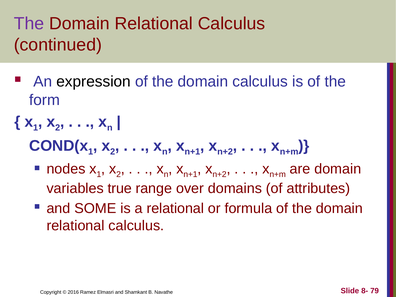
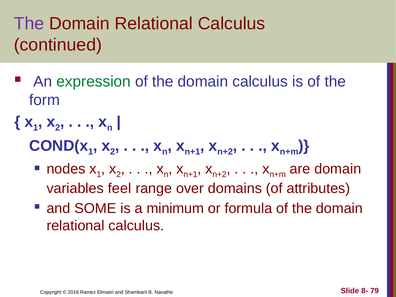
expression colour: black -> green
true: true -> feel
a relational: relational -> minimum
